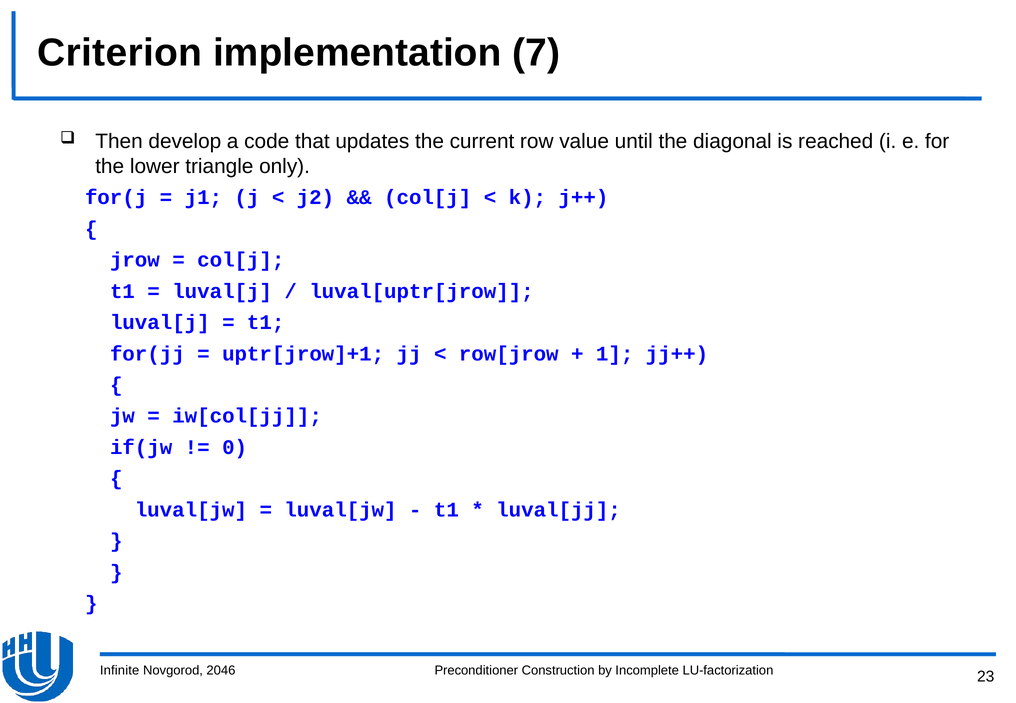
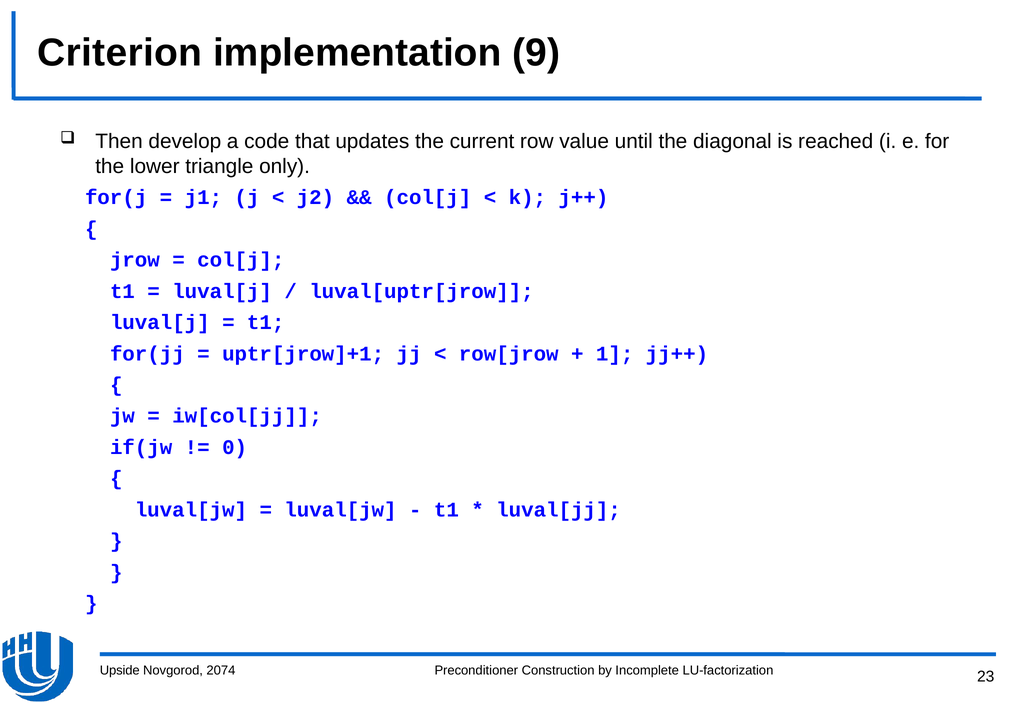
7: 7 -> 9
Infinite: Infinite -> Upside
2046: 2046 -> 2074
